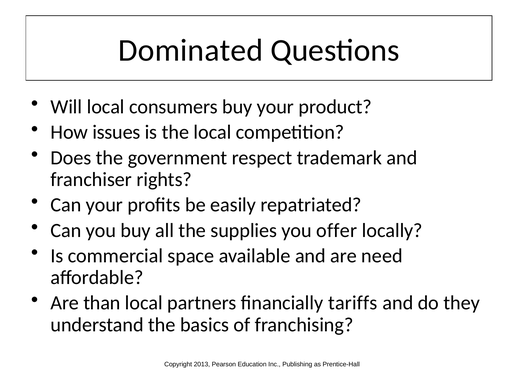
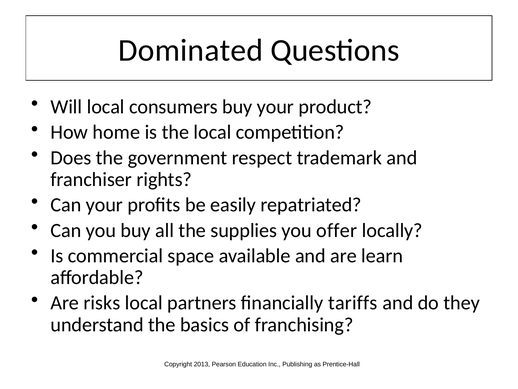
issues: issues -> home
need: need -> learn
than: than -> risks
